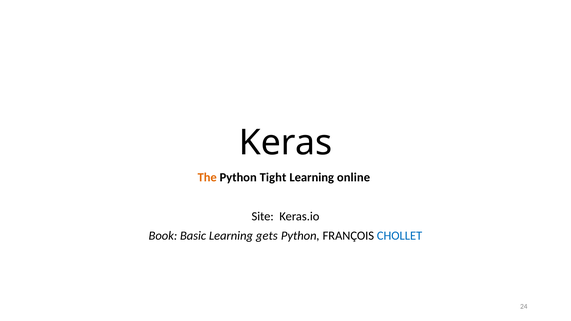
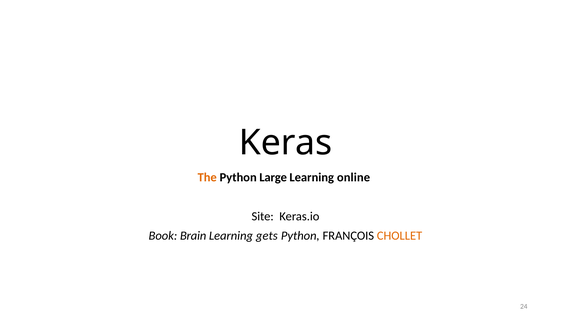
Tight: Tight -> Large
Basic: Basic -> Brain
CHOLLET colour: blue -> orange
